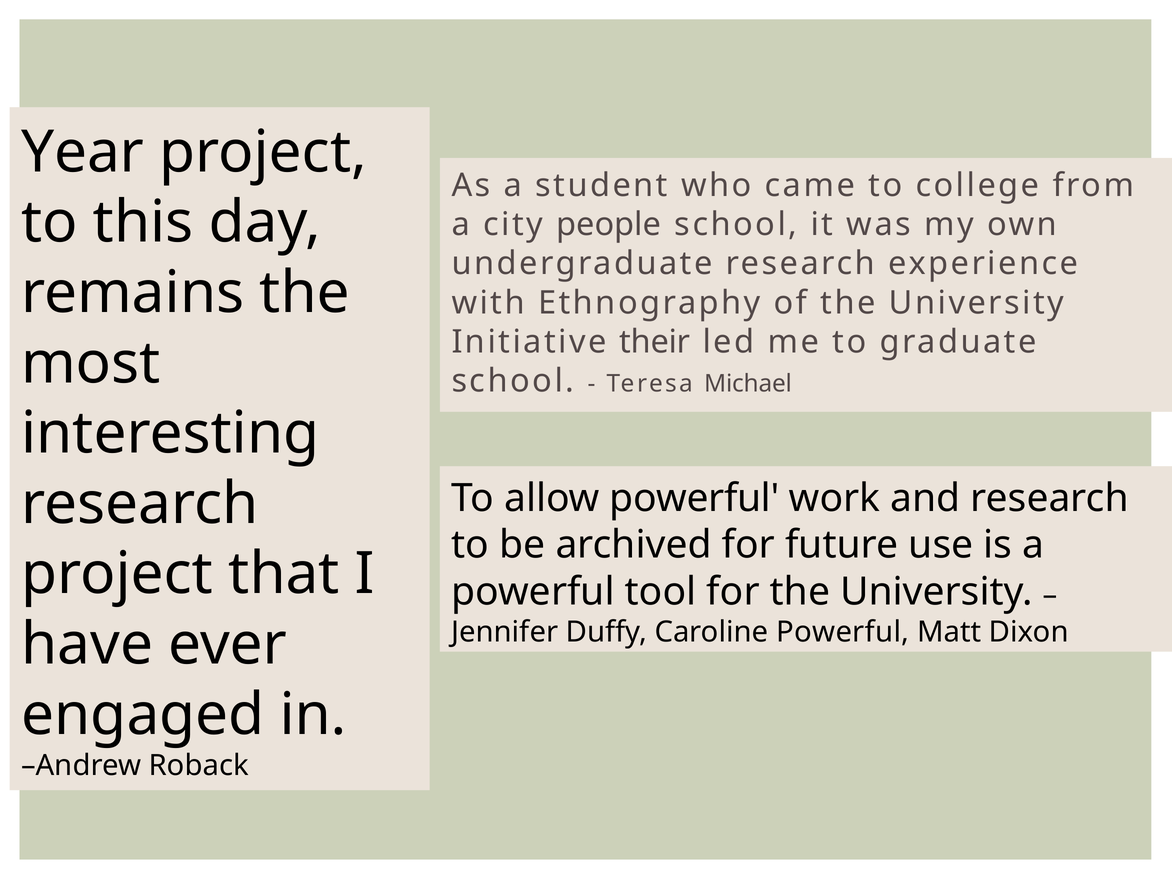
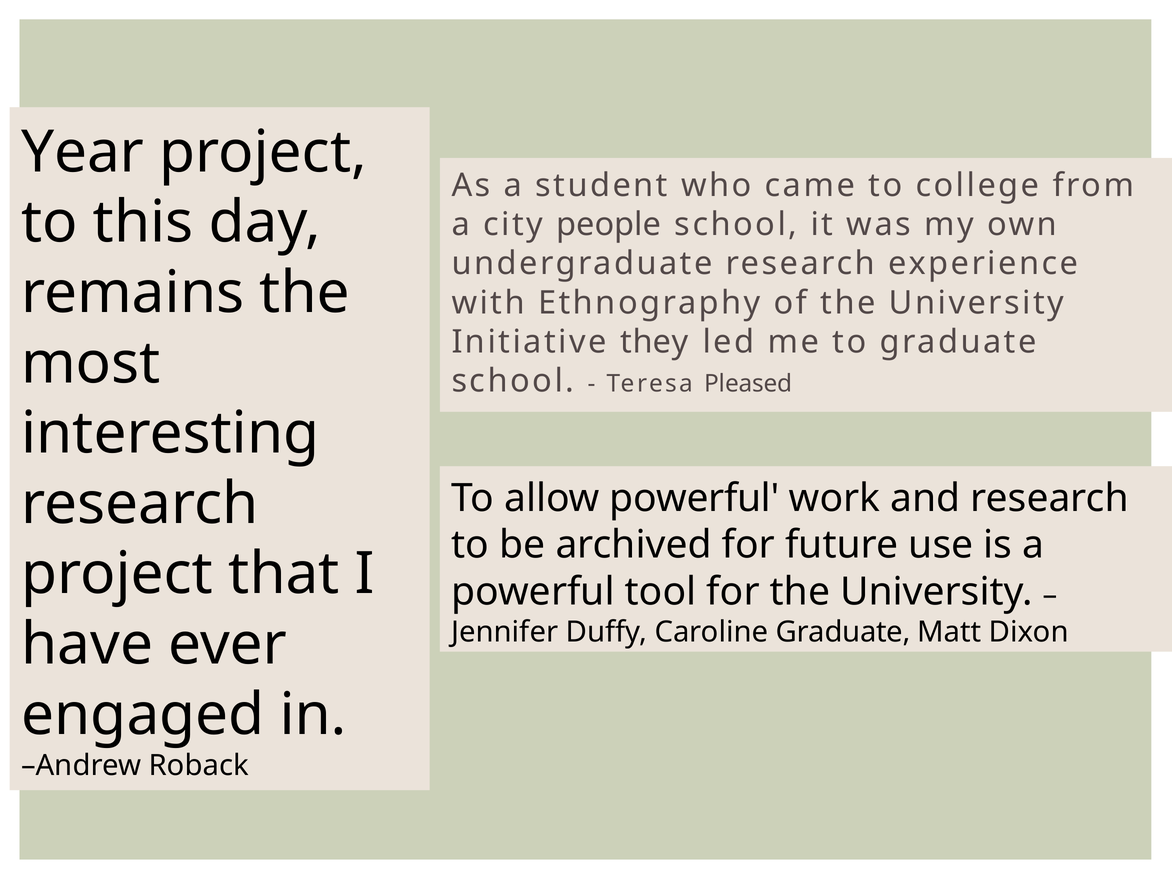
their: their -> they
Michael: Michael -> Pleased
Caroline Powerful: Powerful -> Graduate
